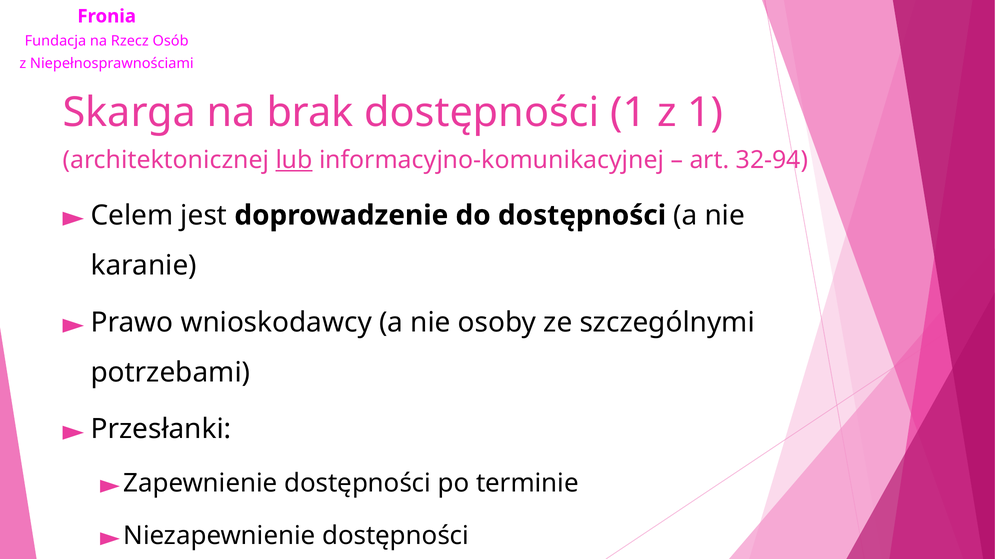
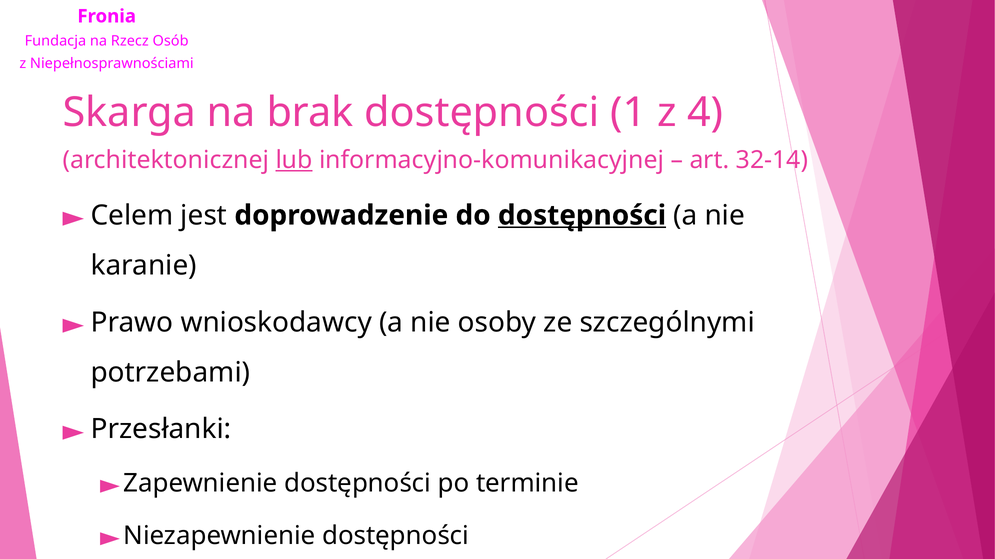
z 1: 1 -> 4
32-94: 32-94 -> 32-14
dostępności at (582, 216) underline: none -> present
